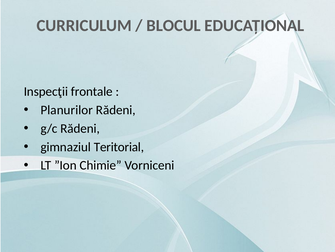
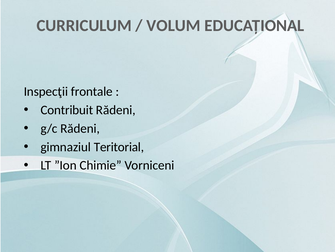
BLOCUL: BLOCUL -> VOLUM
Planurilor: Planurilor -> Contribuit
